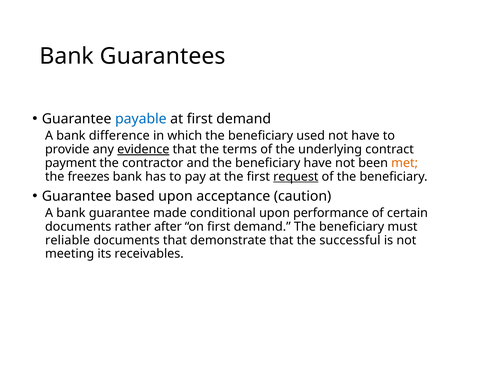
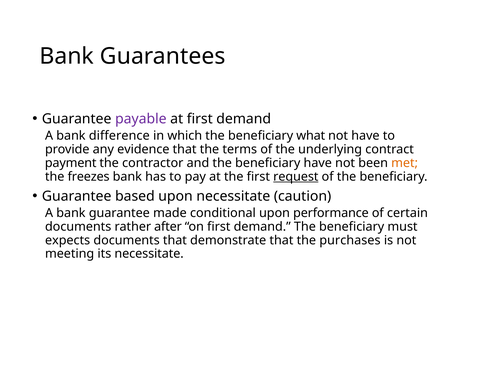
payable colour: blue -> purple
used: used -> what
evidence underline: present -> none
upon acceptance: acceptance -> necessitate
reliable: reliable -> expects
successful: successful -> purchases
its receivables: receivables -> necessitate
